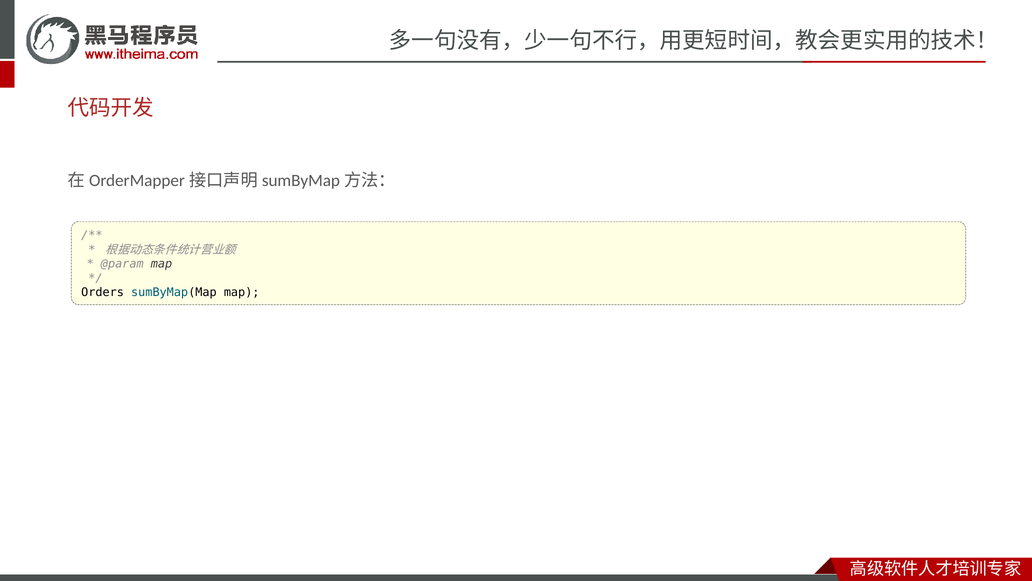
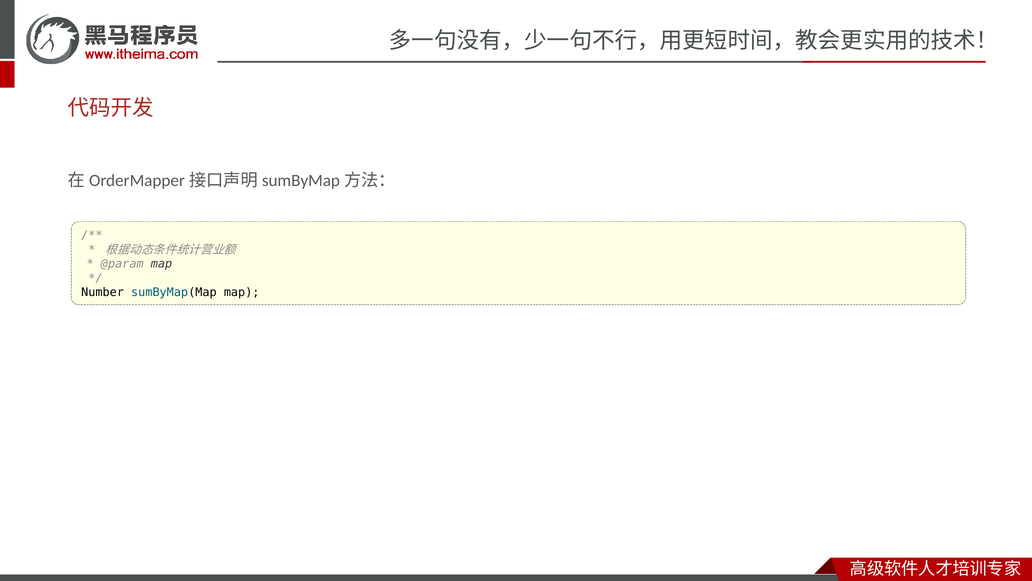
Orders: Orders -> Number
